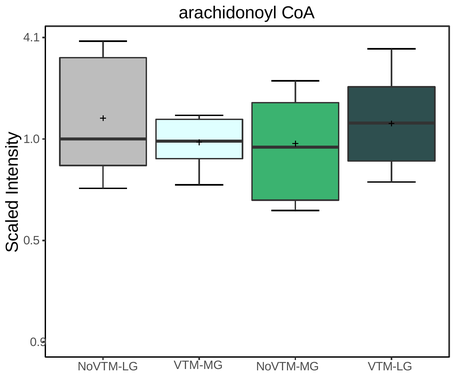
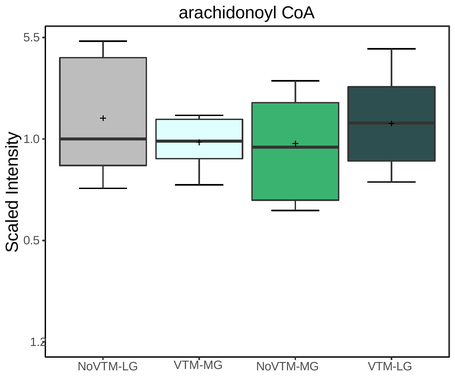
4.1: 4.1 -> 5.5
0.9: 0.9 -> 1.2
